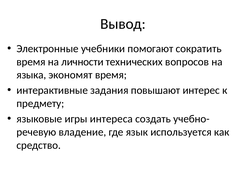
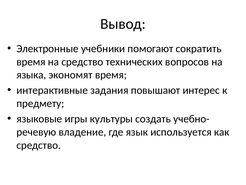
на личности: личности -> средство
интереса: интереса -> культуры
